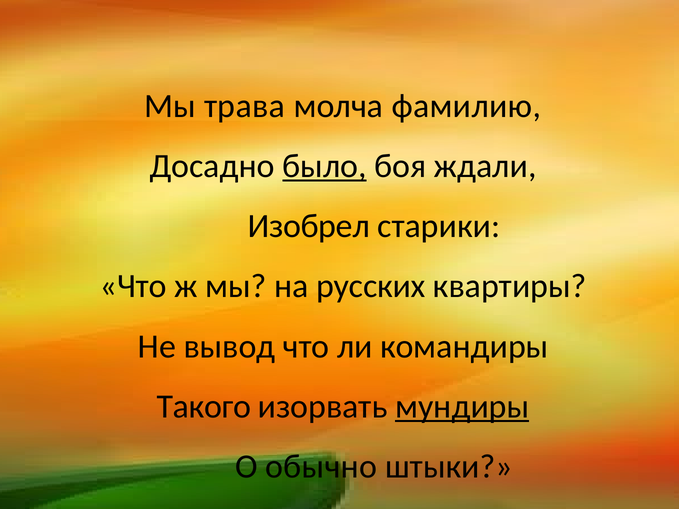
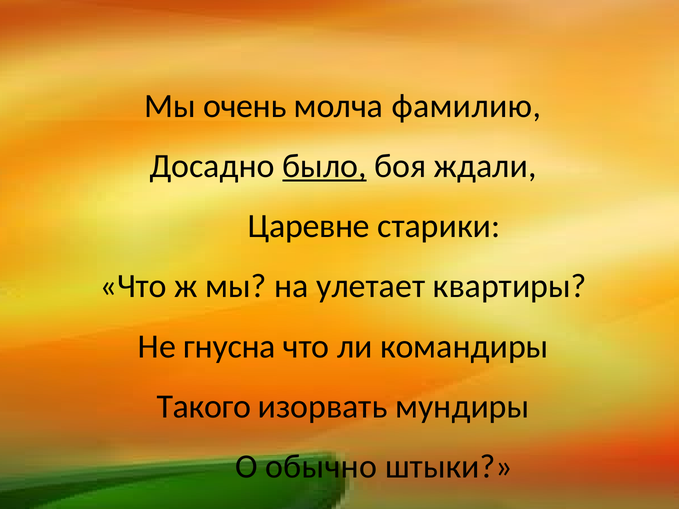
трава: трава -> очень
Изобрел: Изобрел -> Царевне
русских: русских -> улетает
вывод: вывод -> гнусна
мундиры underline: present -> none
